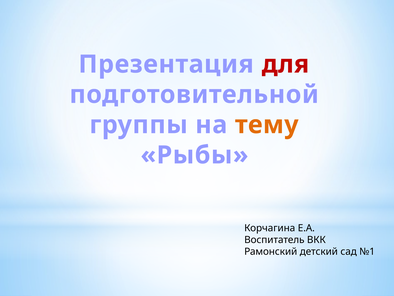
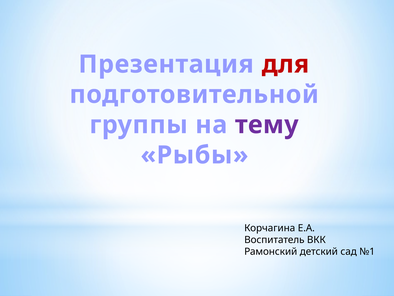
тему colour: orange -> purple
